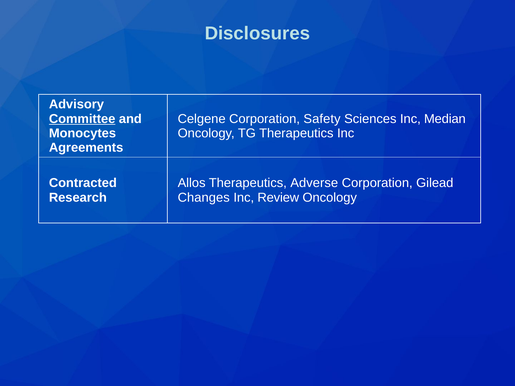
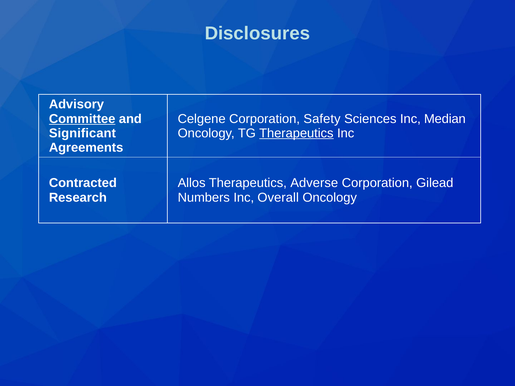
Monocytes: Monocytes -> Significant
Therapeutics at (296, 133) underline: none -> present
Changes: Changes -> Numbers
Review: Review -> Overall
